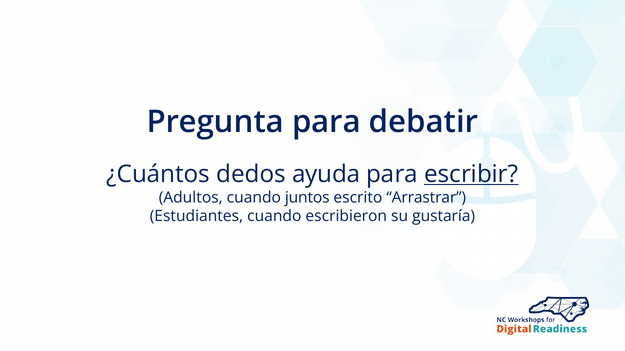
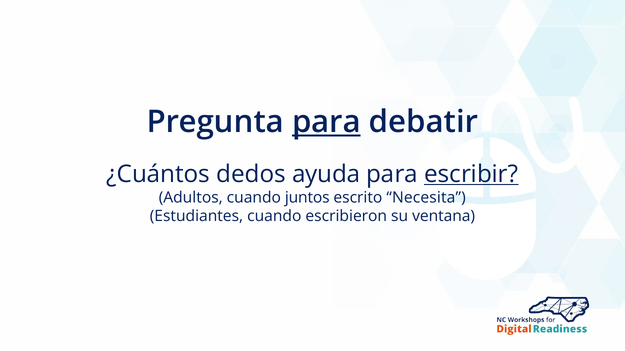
para at (326, 122) underline: none -> present
Arrastrar: Arrastrar -> Necesita
gustaría: gustaría -> ventana
